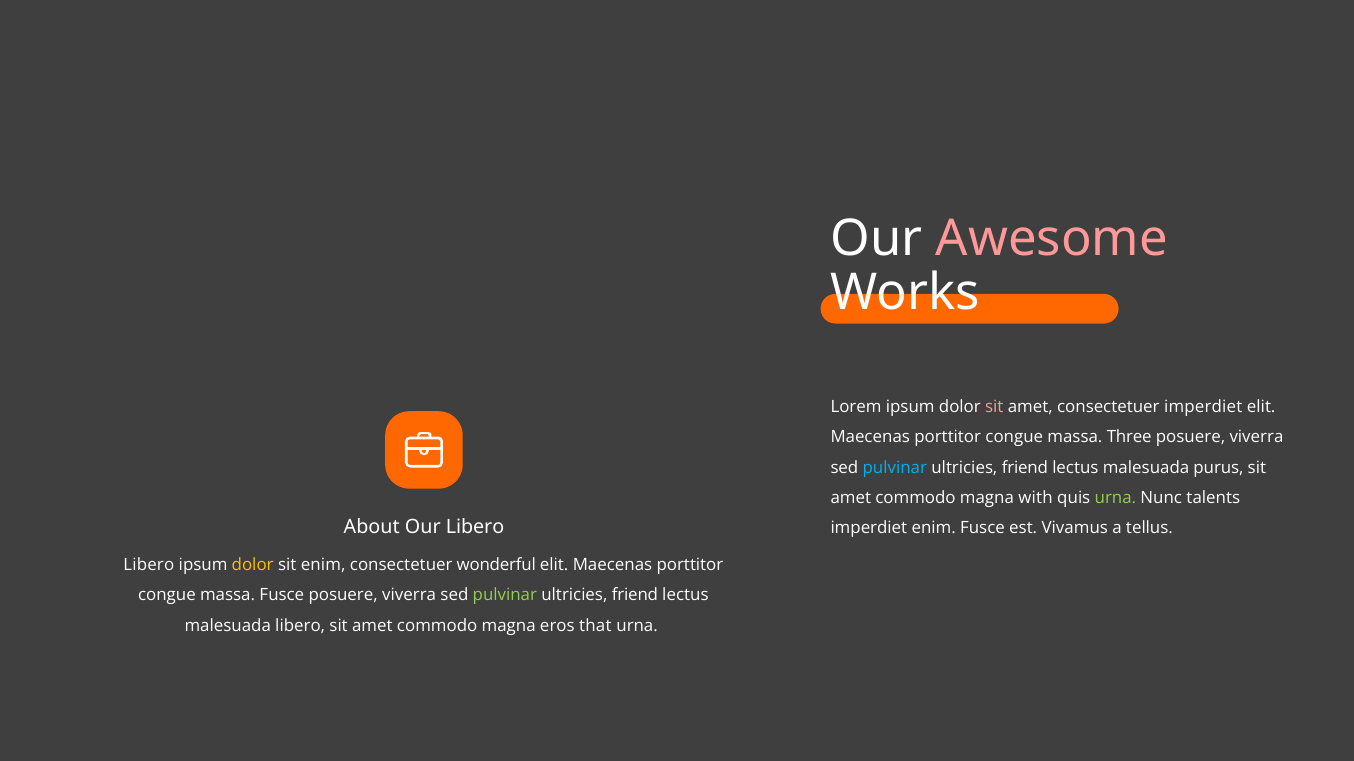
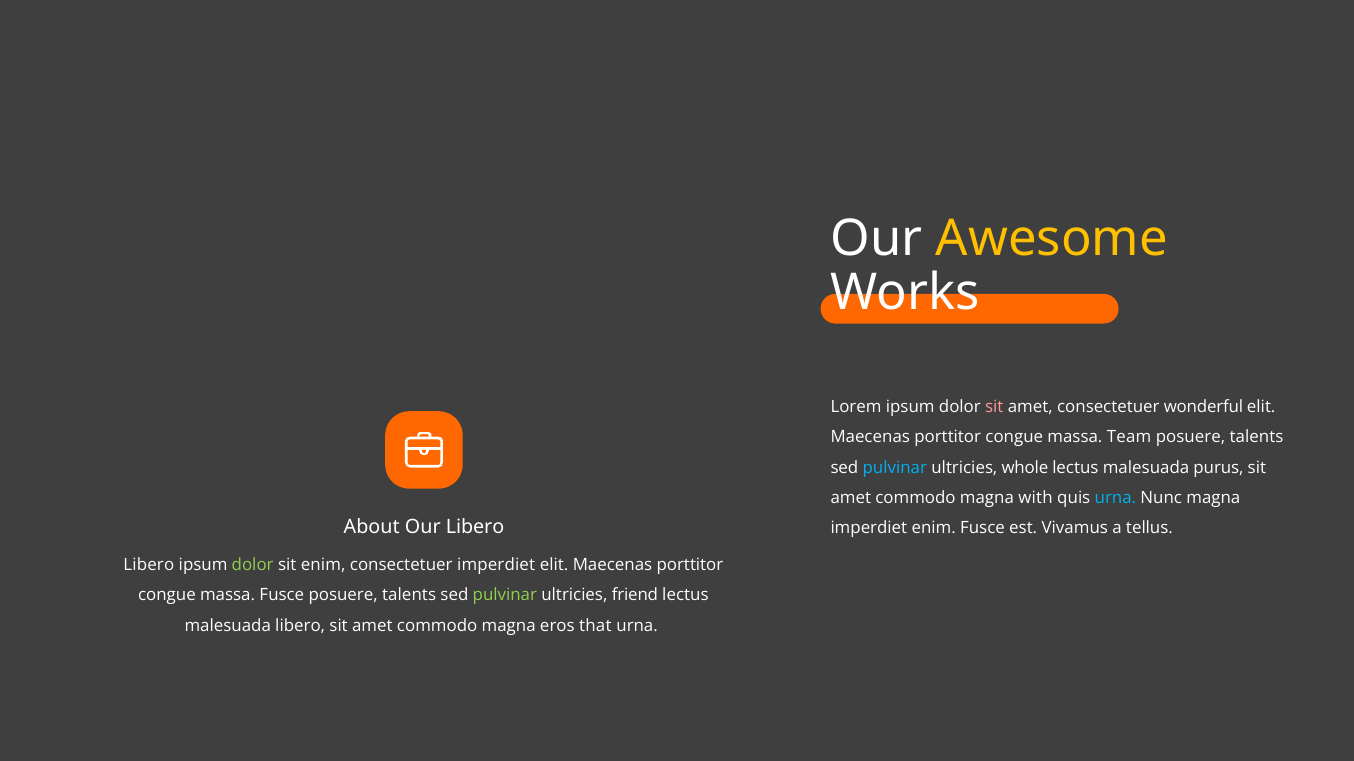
Awesome colour: pink -> yellow
consectetuer imperdiet: imperdiet -> wonderful
Three: Three -> Team
viverra at (1256, 437): viverra -> talents
friend at (1025, 468): friend -> whole
urna at (1115, 498) colour: light green -> light blue
Nunc talents: talents -> magna
dolor at (253, 565) colour: yellow -> light green
consectetuer wonderful: wonderful -> imperdiet
Fusce posuere viverra: viverra -> talents
